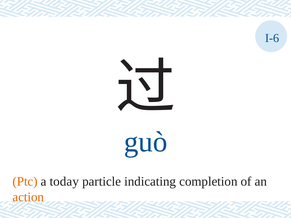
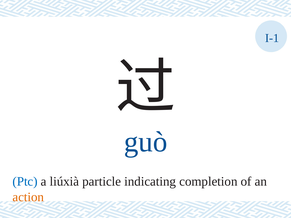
I-6: I-6 -> I-1
Ptc colour: orange -> blue
today: today -> liúxià
